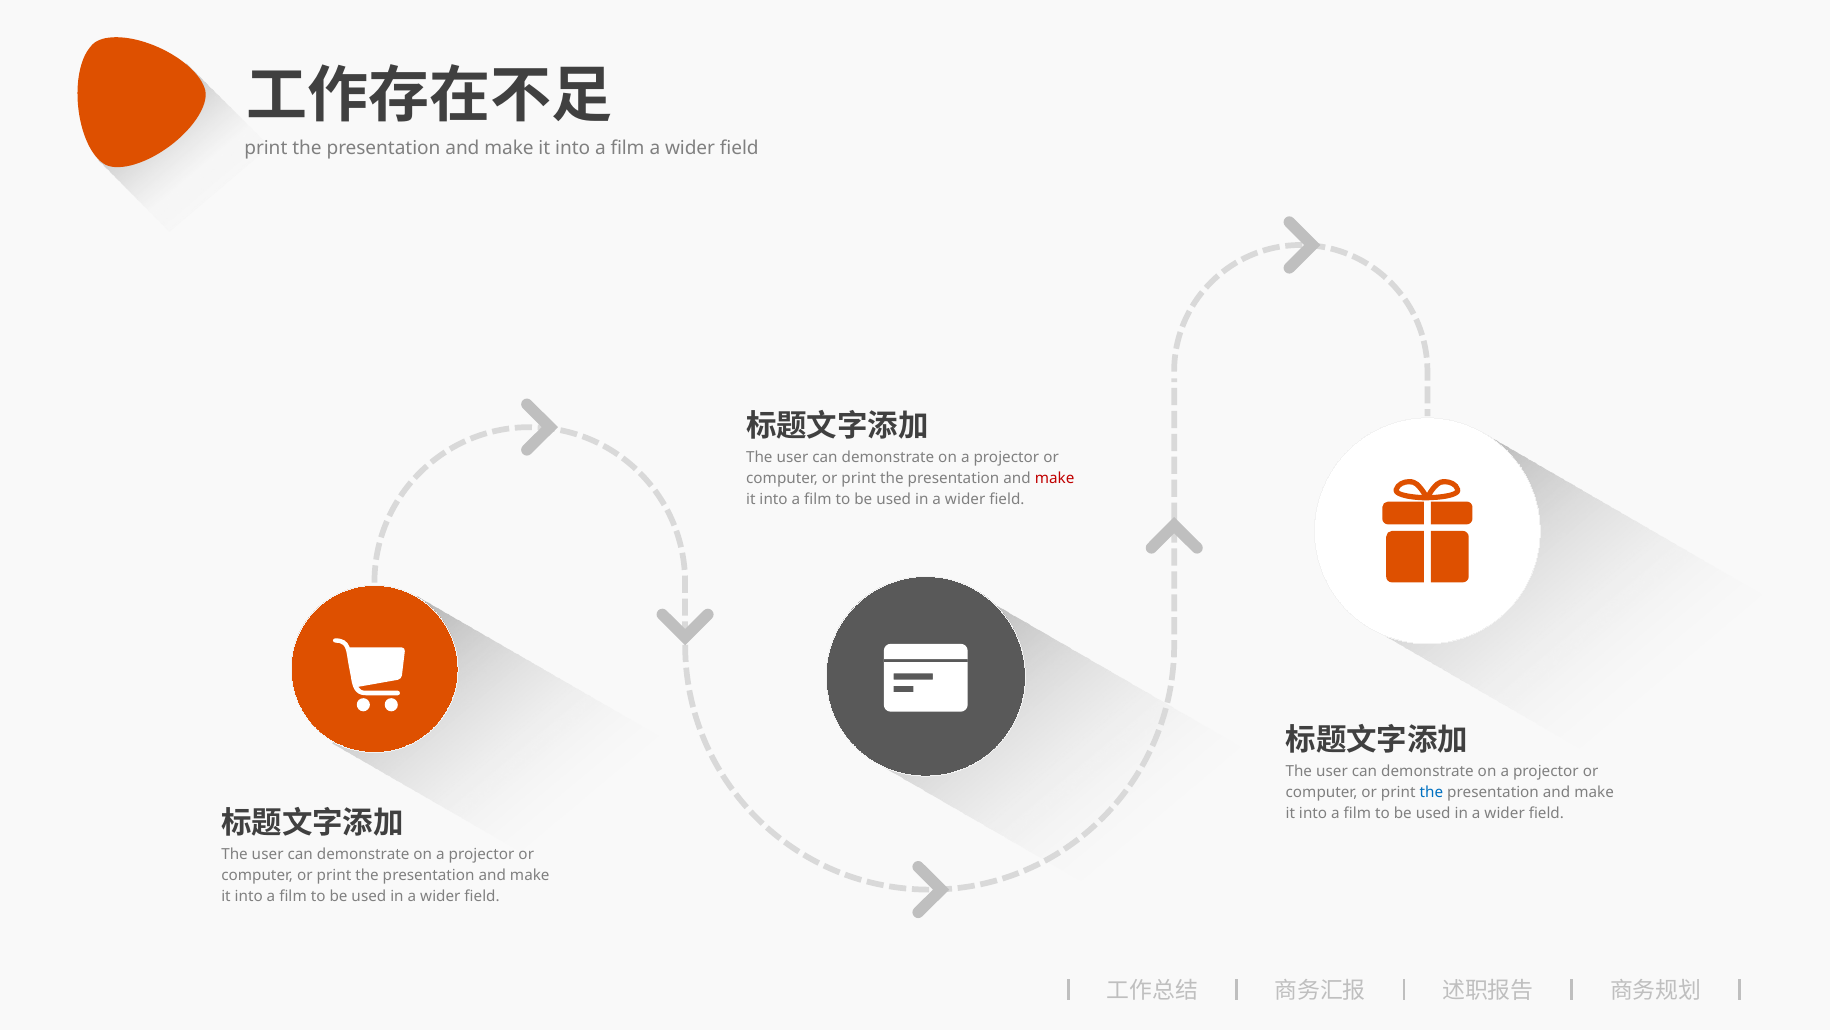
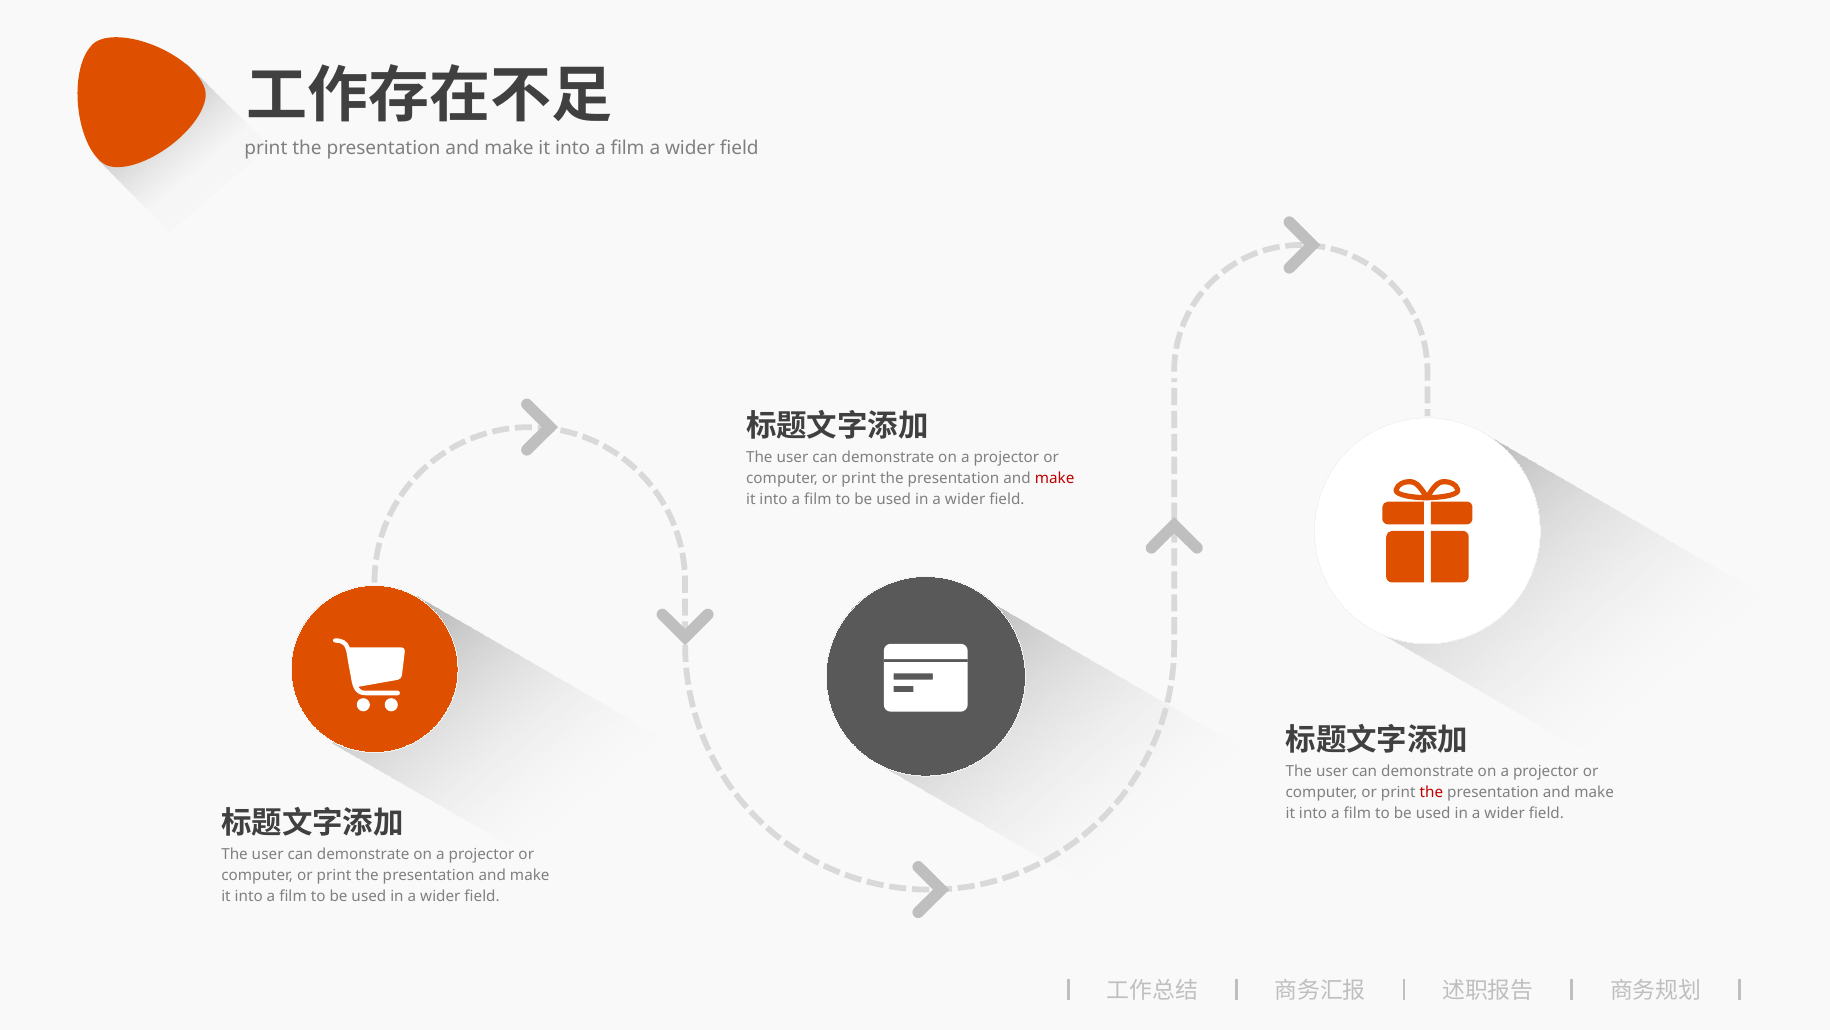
the at (1431, 792) colour: blue -> red
